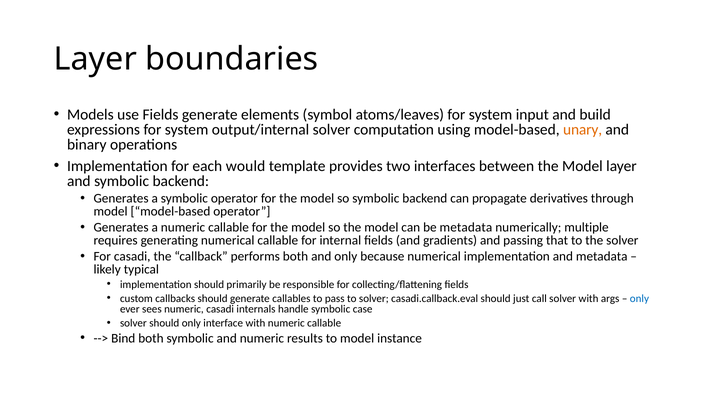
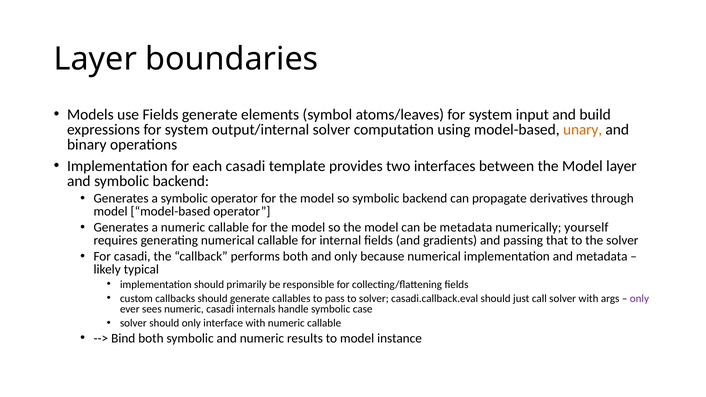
each would: would -> casadi
multiple: multiple -> yourself
only at (639, 299) colour: blue -> purple
